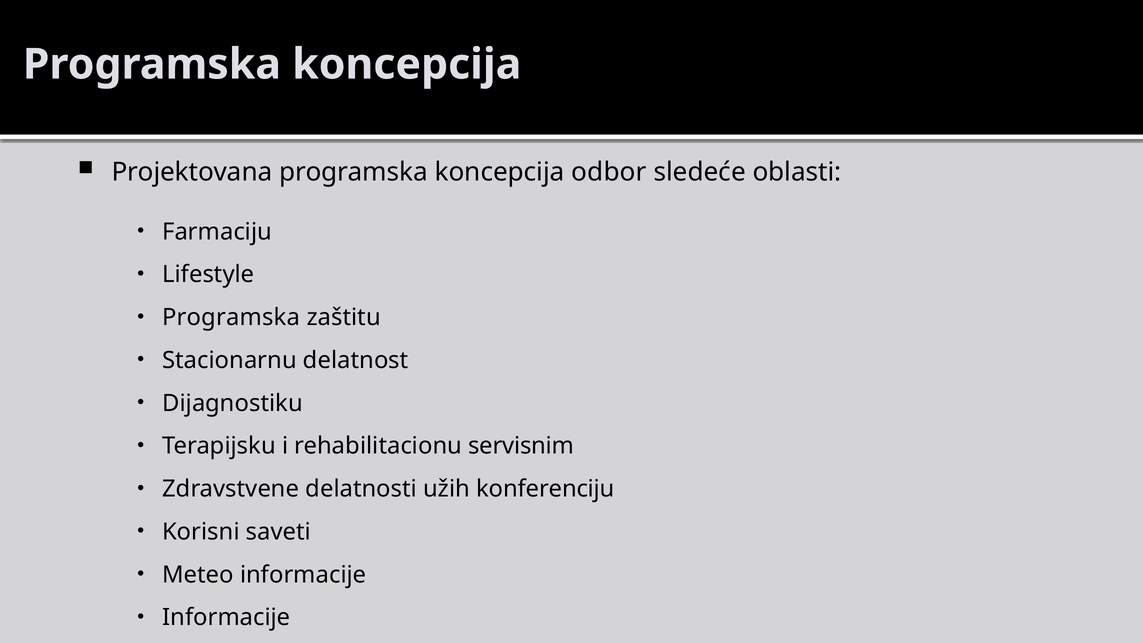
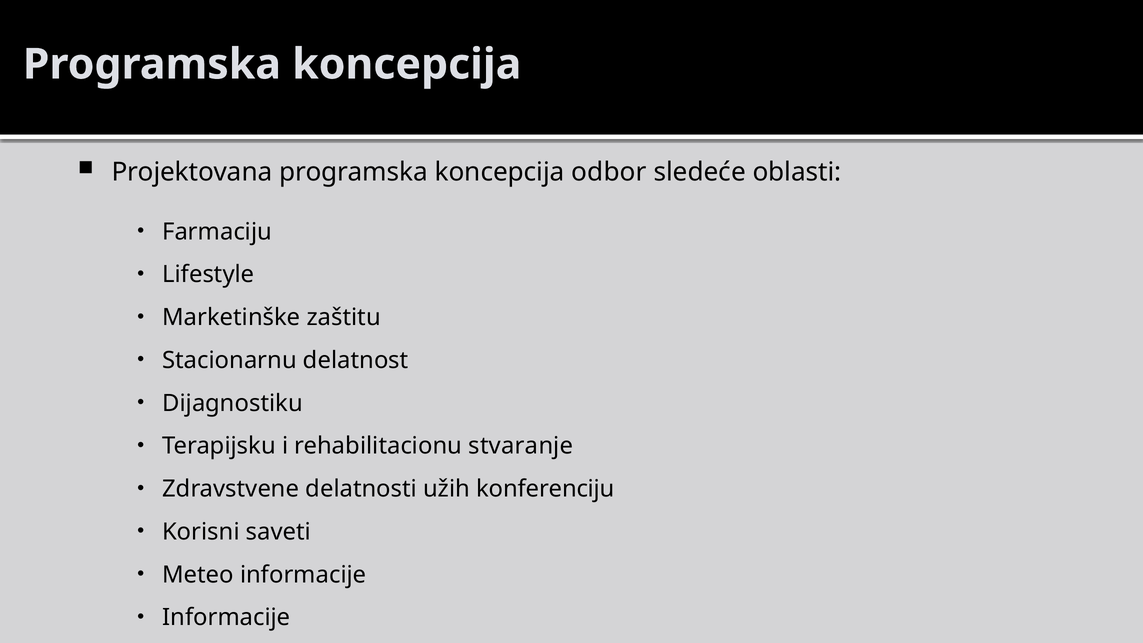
Programska at (231, 317): Programska -> Marketinške
servisnim: servisnim -> stvaranje
